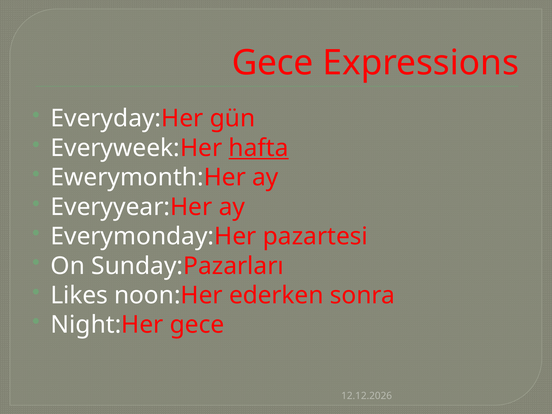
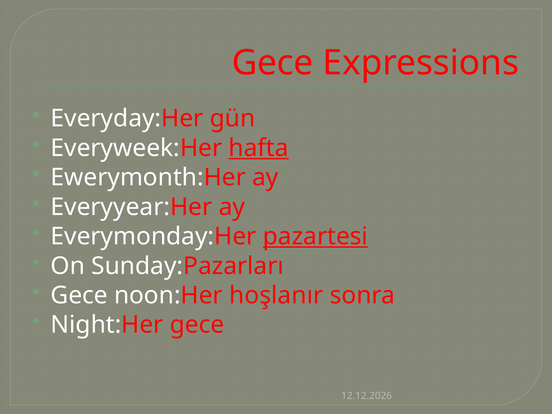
pazartesi underline: none -> present
Likes at (79, 295): Likes -> Gece
ederken: ederken -> hoşlanır
